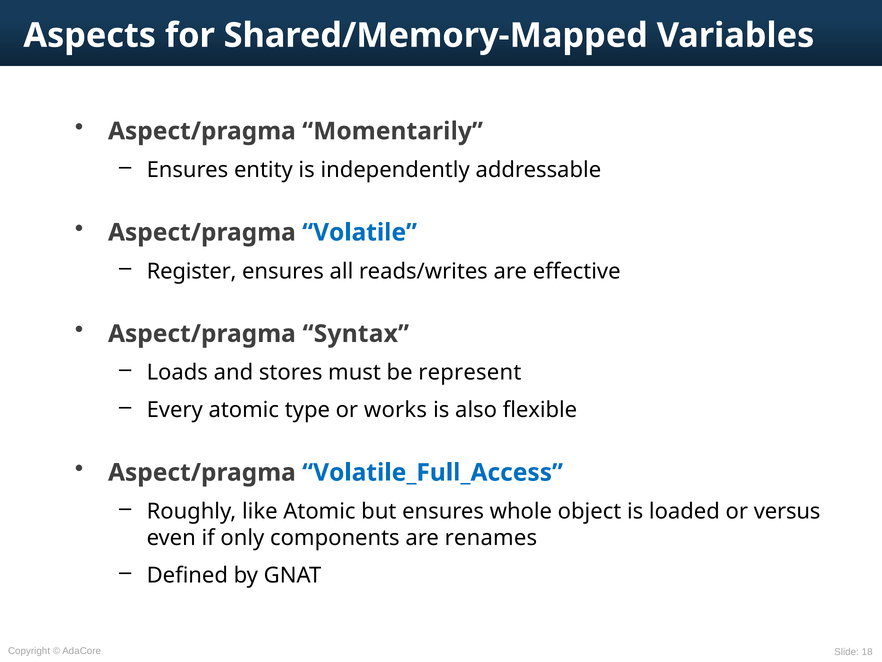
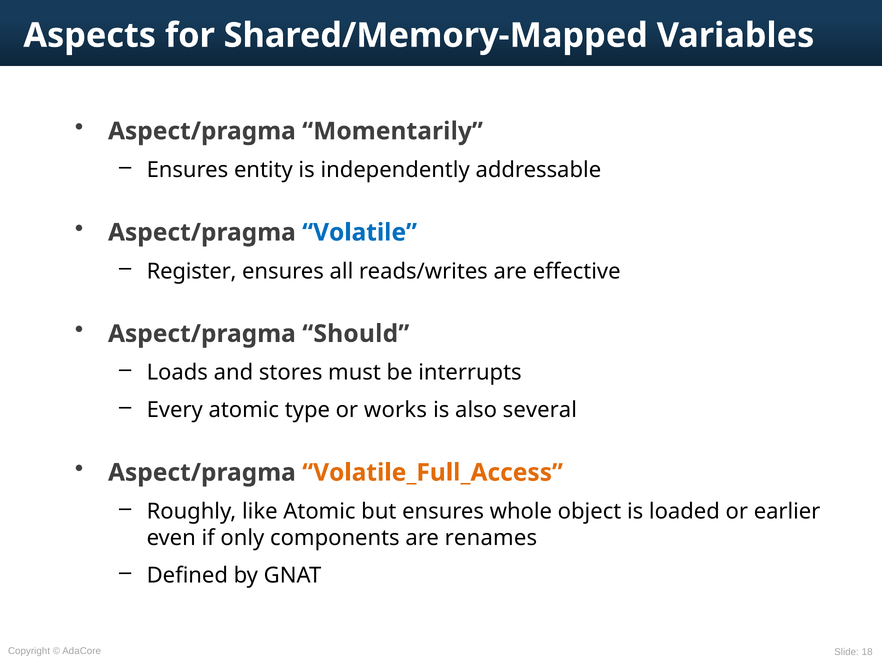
Syntax: Syntax -> Should
represent: represent -> interrupts
flexible: flexible -> several
Volatile_Full_Access colour: blue -> orange
versus: versus -> earlier
